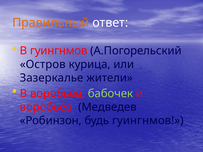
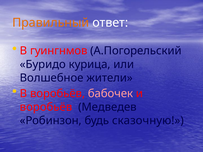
Остров: Остров -> Буридо
Зазеркалье: Зазеркалье -> Волшебное
бабочек colour: light green -> pink
будь гуингнмов: гуингнмов -> сказочную
